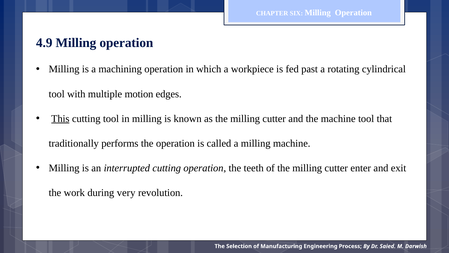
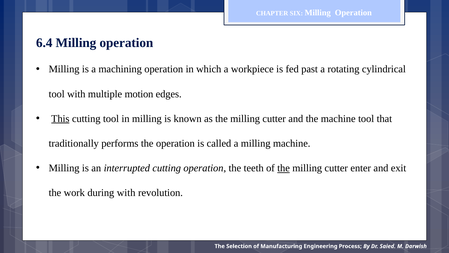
4.9: 4.9 -> 6.4
the at (284, 168) underline: none -> present
during very: very -> with
